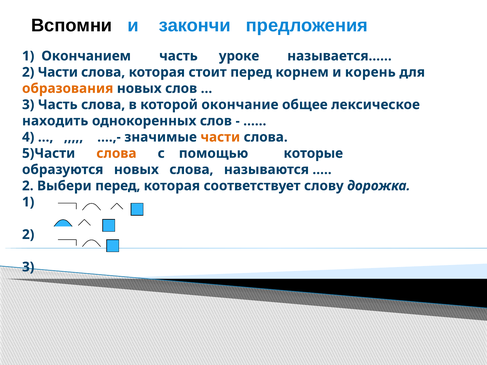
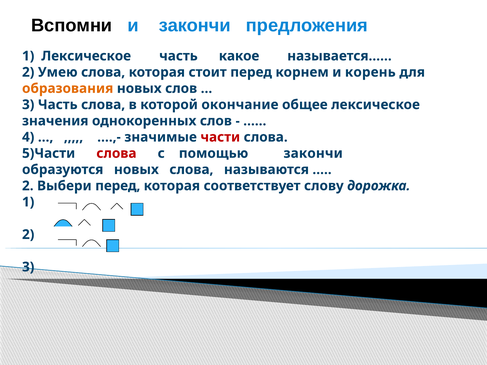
1 Окончанием: Окончанием -> Лексическое
уроке: уроке -> какое
2 Части: Части -> Умею
находить: находить -> значения
части at (220, 137) colour: orange -> red
слова at (116, 153) colour: orange -> red
помощью которые: которые -> закончи
